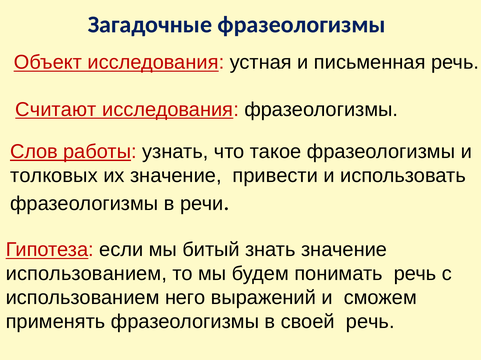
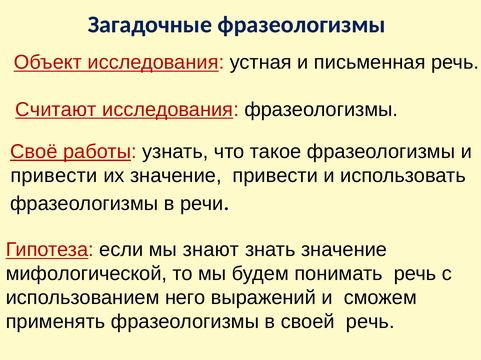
Слов: Слов -> Своё
толковых at (54, 176): толковых -> привести
битый: битый -> знают
использованием at (86, 274): использованием -> мифологической
